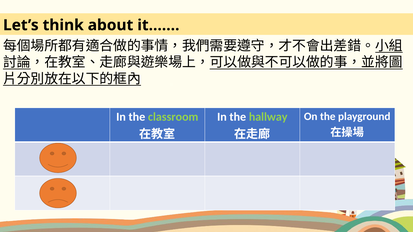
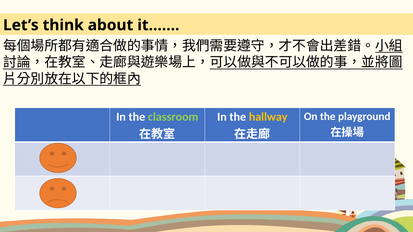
hallway colour: light green -> yellow
